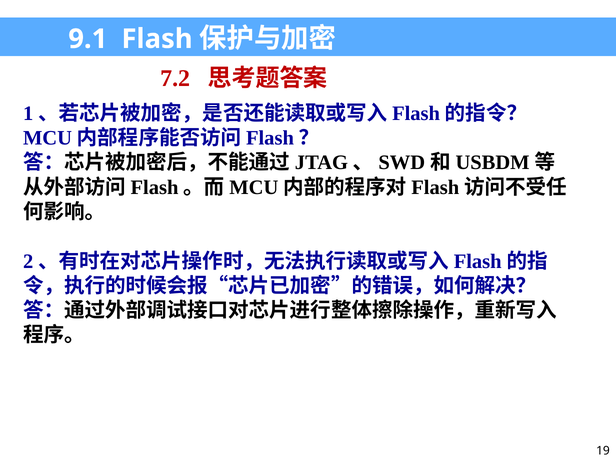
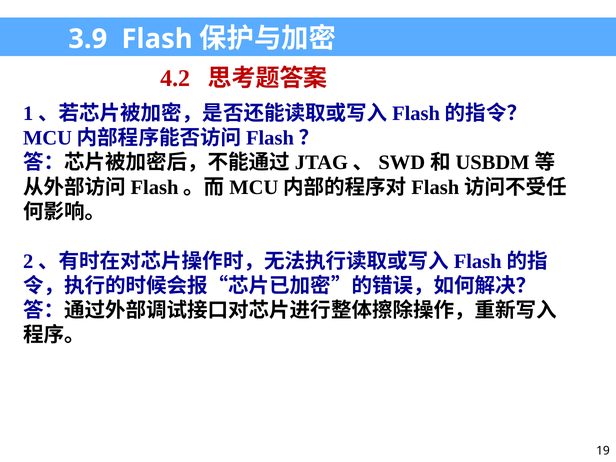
9.1: 9.1 -> 3.9
7.2: 7.2 -> 4.2
